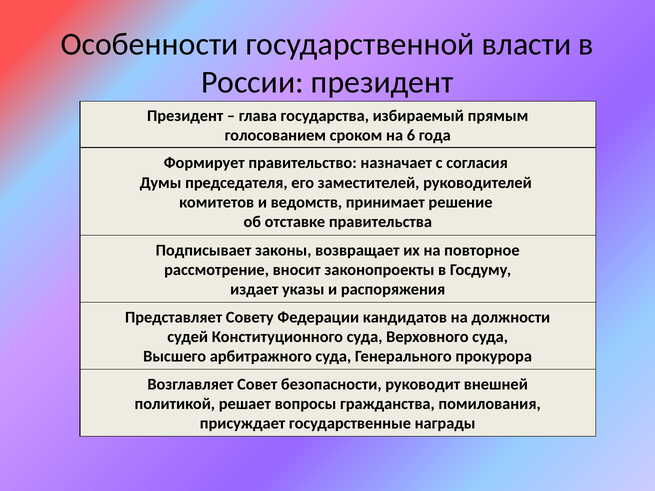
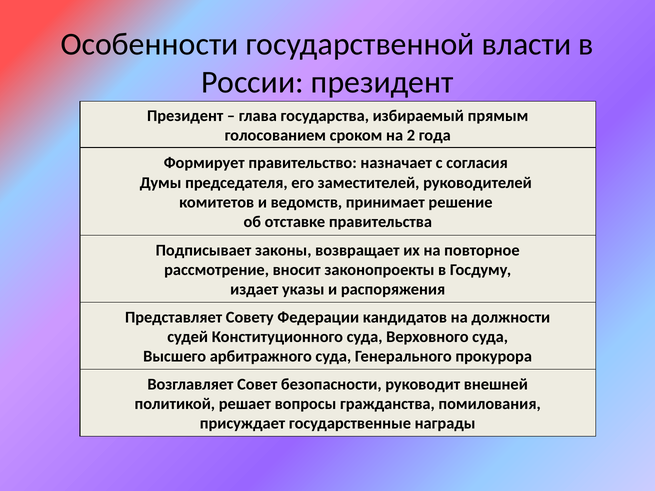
6: 6 -> 2
